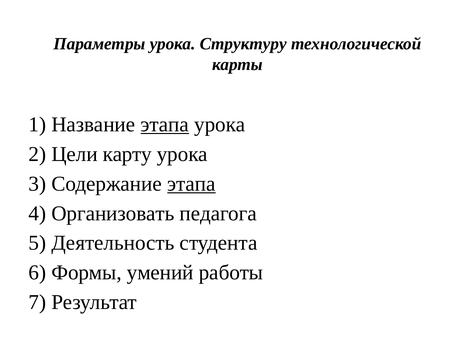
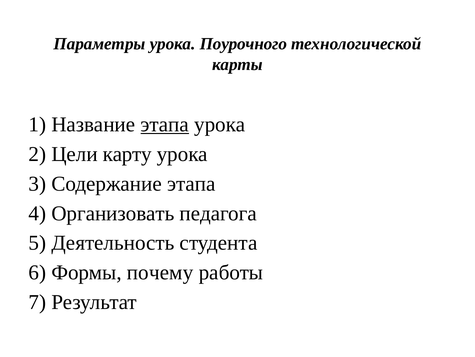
Структуру: Структуру -> Поурочного
этапа at (191, 183) underline: present -> none
умений: умений -> почему
